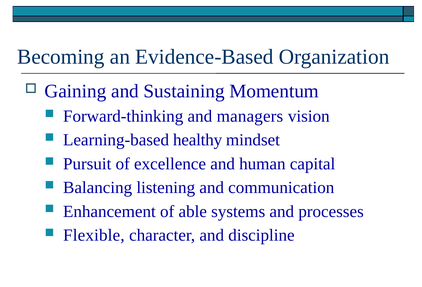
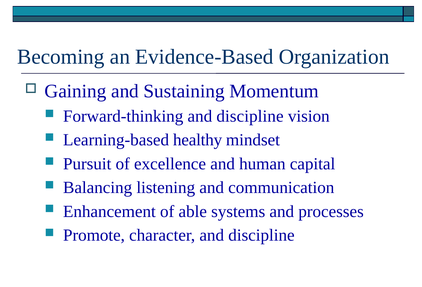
Forward-thinking and managers: managers -> discipline
Flexible: Flexible -> Promote
